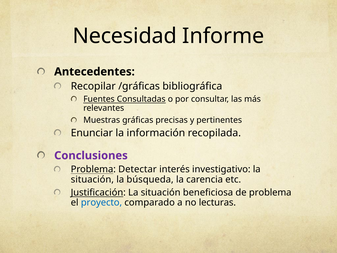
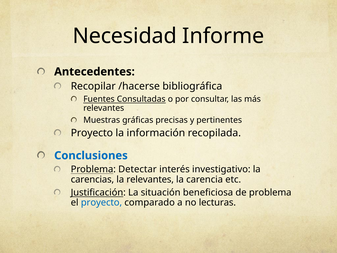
/gráficas: /gráficas -> /hacerse
Enunciar at (92, 133): Enunciar -> Proyecto
Conclusiones colour: purple -> blue
situación at (92, 179): situación -> carencias
la búsqueda: búsqueda -> relevantes
